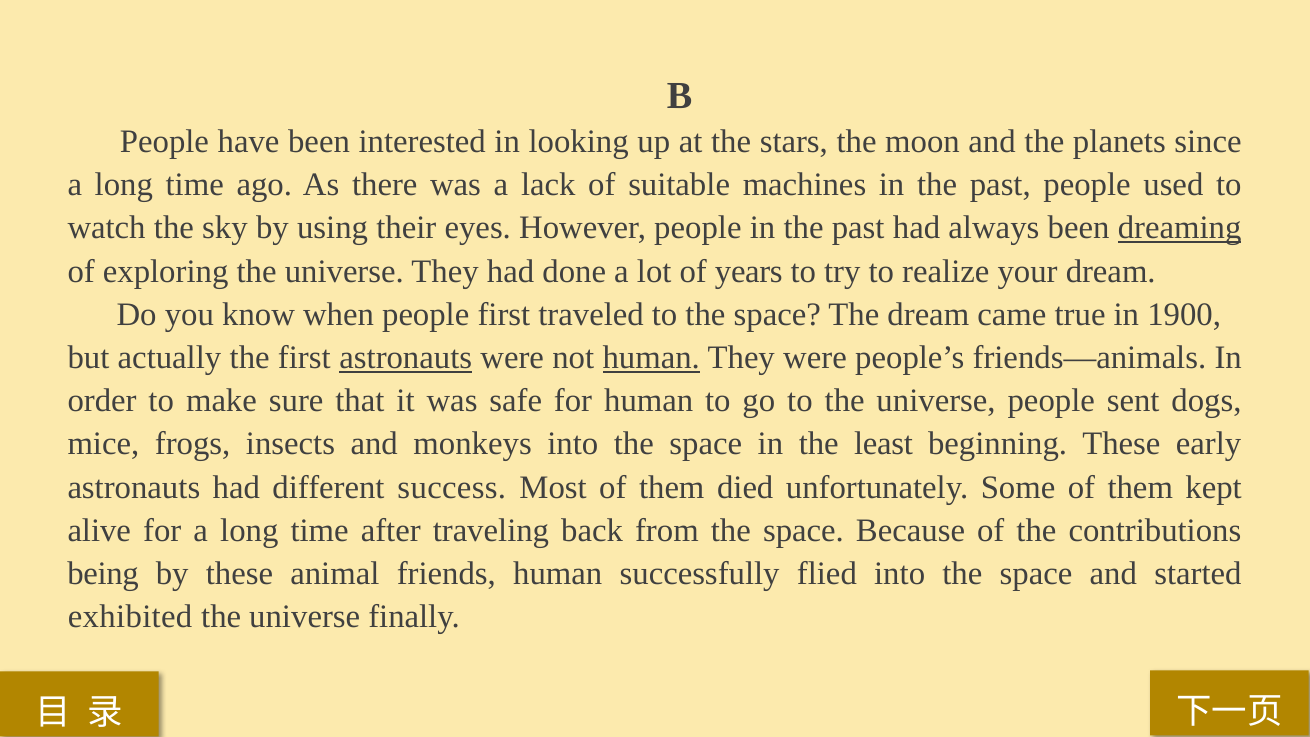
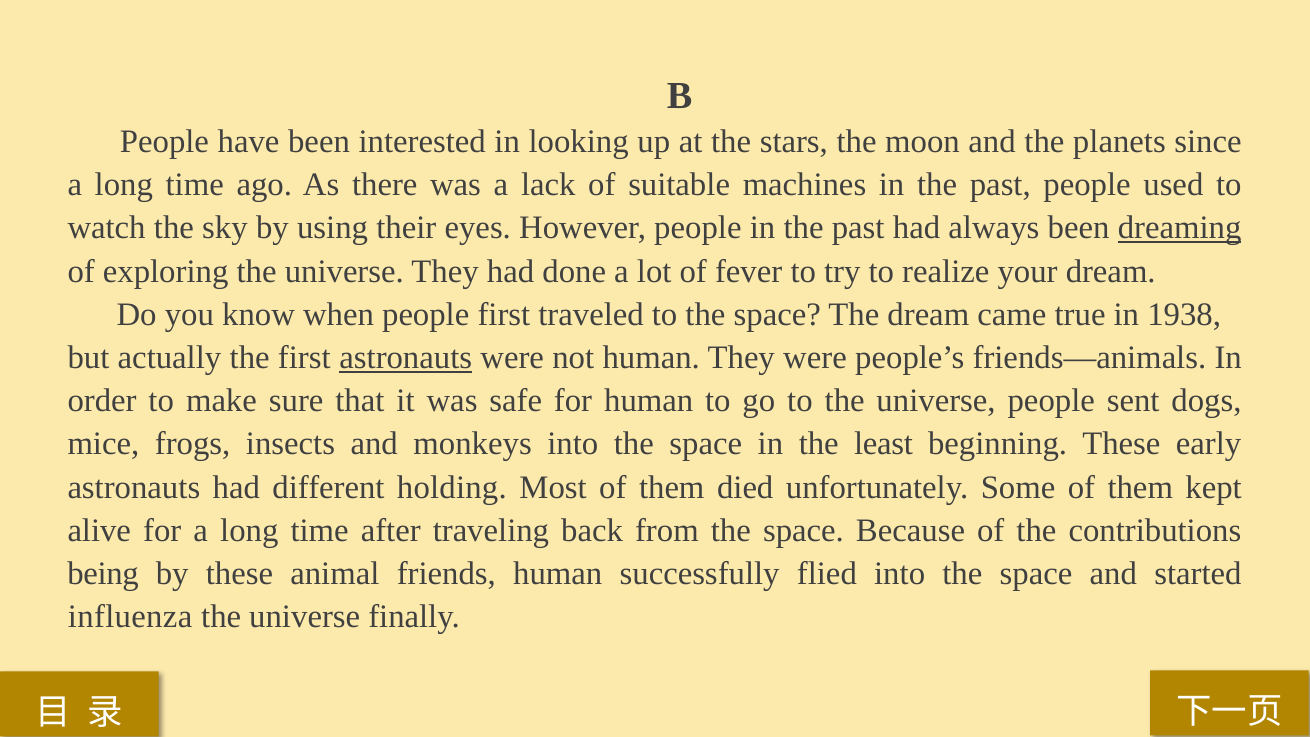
years: years -> fever
1900: 1900 -> 1938
human at (651, 358) underline: present -> none
success: success -> holding
exhibited: exhibited -> influenza
